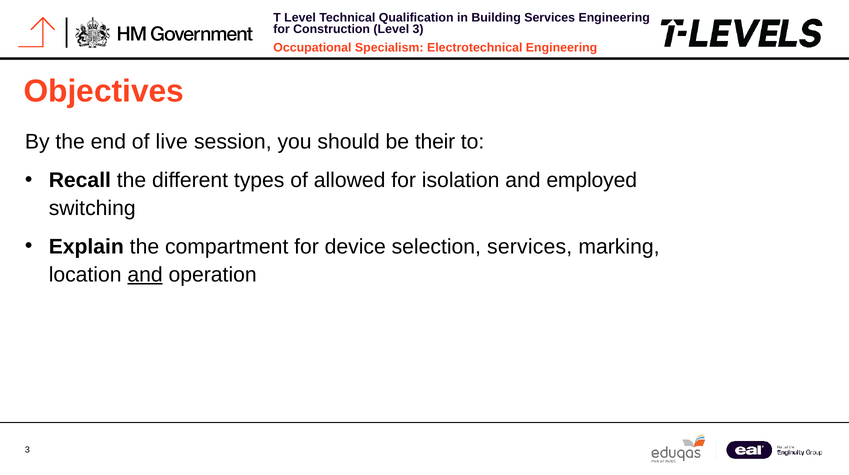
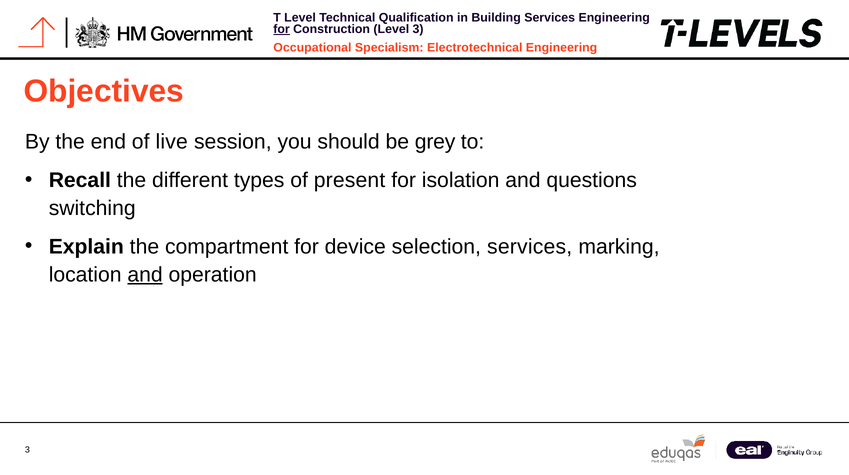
for at (282, 29) underline: none -> present
their: their -> grey
allowed: allowed -> present
employed: employed -> questions
